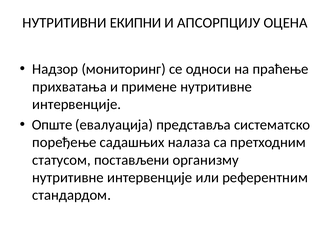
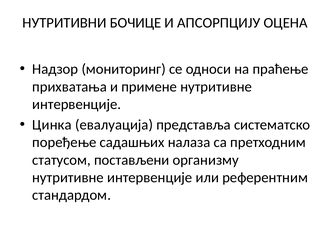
ЕКИПНИ: ЕКИПНИ -> БОЧИЦЕ
Опште: Опште -> Цинка
